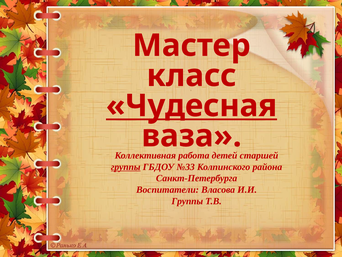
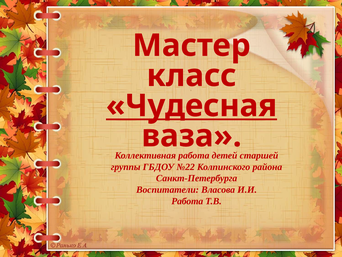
группы at (126, 167) underline: present -> none
№33: №33 -> №22
Группы at (187, 201): Группы -> Работа
